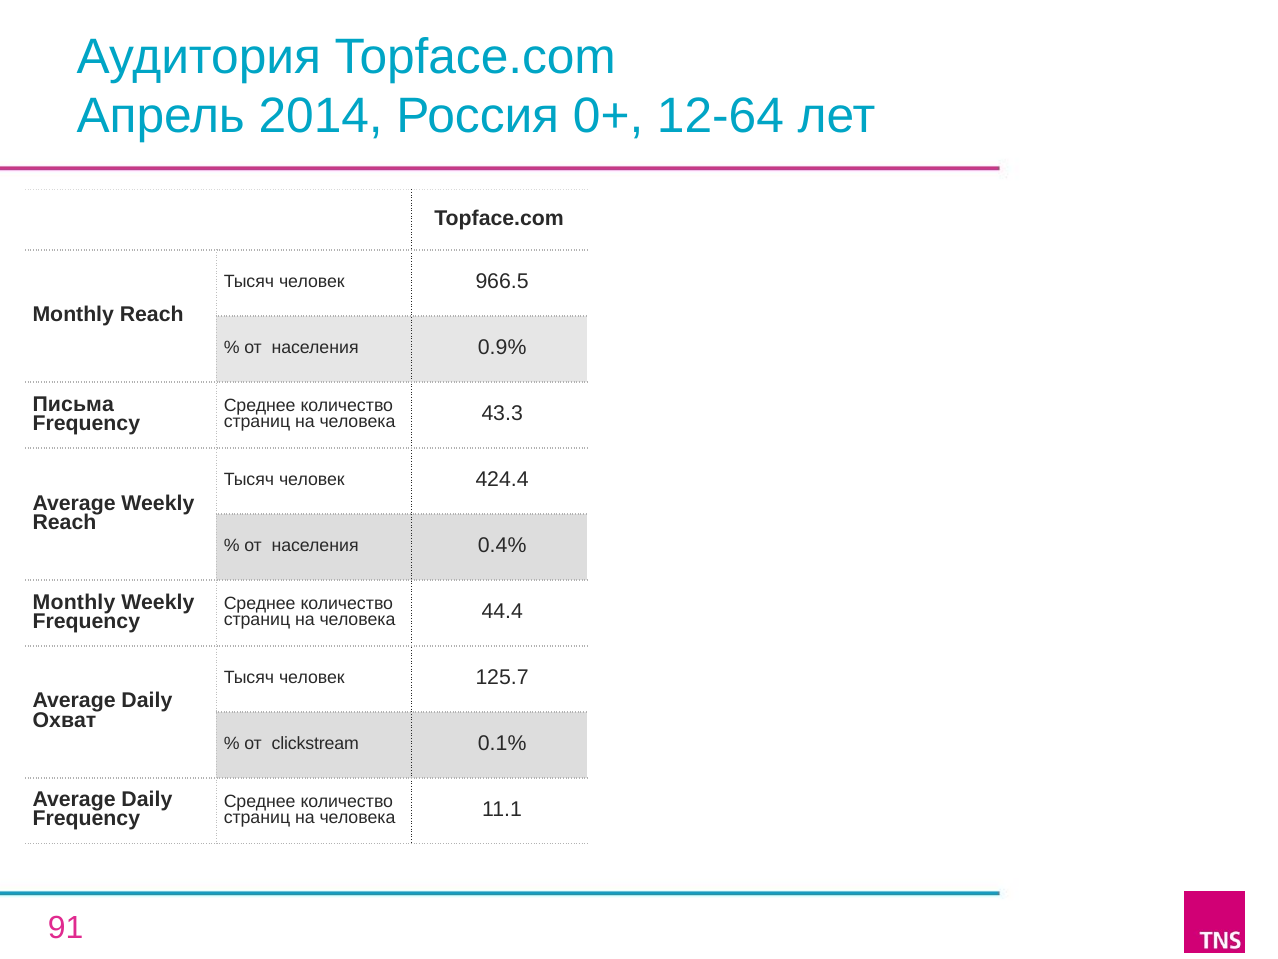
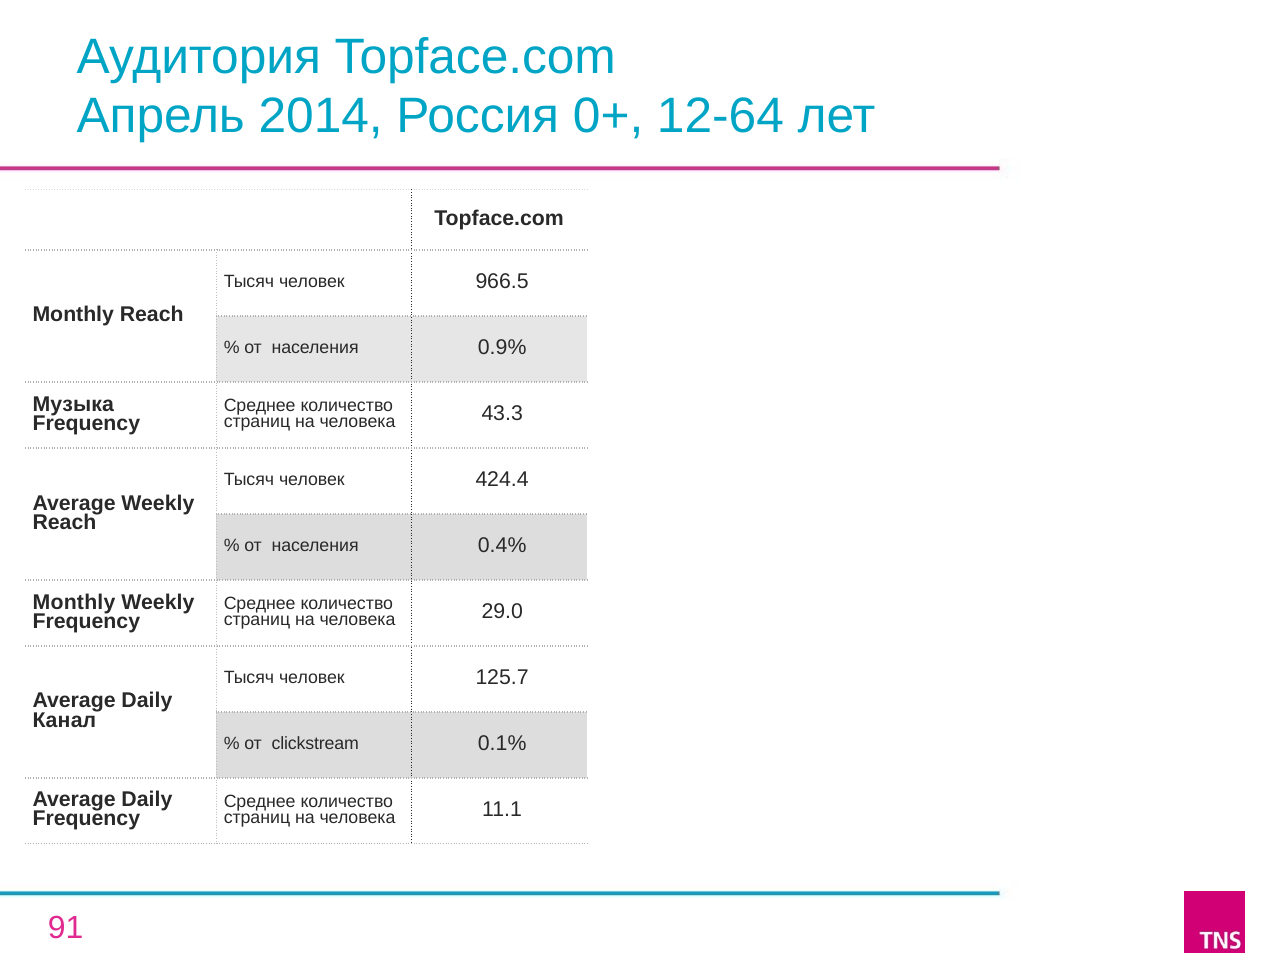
Письма: Письма -> Музыка
44.4: 44.4 -> 29.0
Охват: Охват -> Канал
